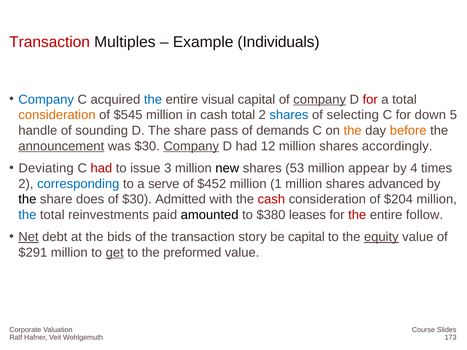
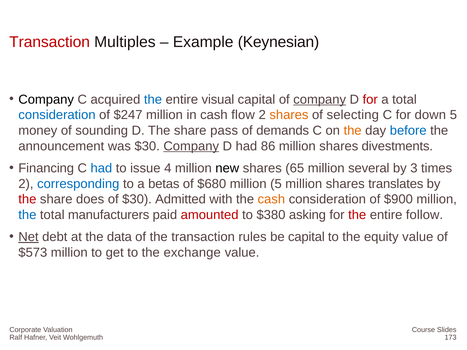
Individuals: Individuals -> Keynesian
Company at (46, 100) colour: blue -> black
consideration at (57, 115) colour: orange -> blue
$545: $545 -> $247
cash total: total -> flow
shares at (289, 115) colour: blue -> orange
handle: handle -> money
before colour: orange -> blue
announcement underline: present -> none
12: 12 -> 86
accordingly: accordingly -> divestments
Deviating: Deviating -> Financing
had at (101, 168) colour: red -> blue
3: 3 -> 4
53: 53 -> 65
appear: appear -> several
4: 4 -> 3
serve: serve -> betas
$452: $452 -> $680
million 1: 1 -> 5
advanced: advanced -> translates
the at (27, 199) colour: black -> red
cash at (271, 199) colour: red -> orange
$204: $204 -> $900
reinvestments: reinvestments -> manufacturers
amounted colour: black -> red
leases: leases -> asking
bids: bids -> data
story: story -> rules
equity underline: present -> none
$291: $291 -> $573
get underline: present -> none
preformed: preformed -> exchange
